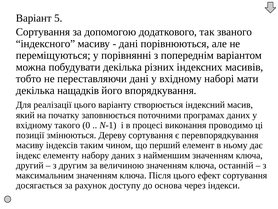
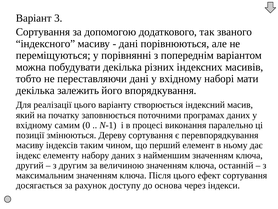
5: 5 -> 3
нащадків: нащадків -> залежить
такого: такого -> самим
проводимо: проводимо -> паралельно
